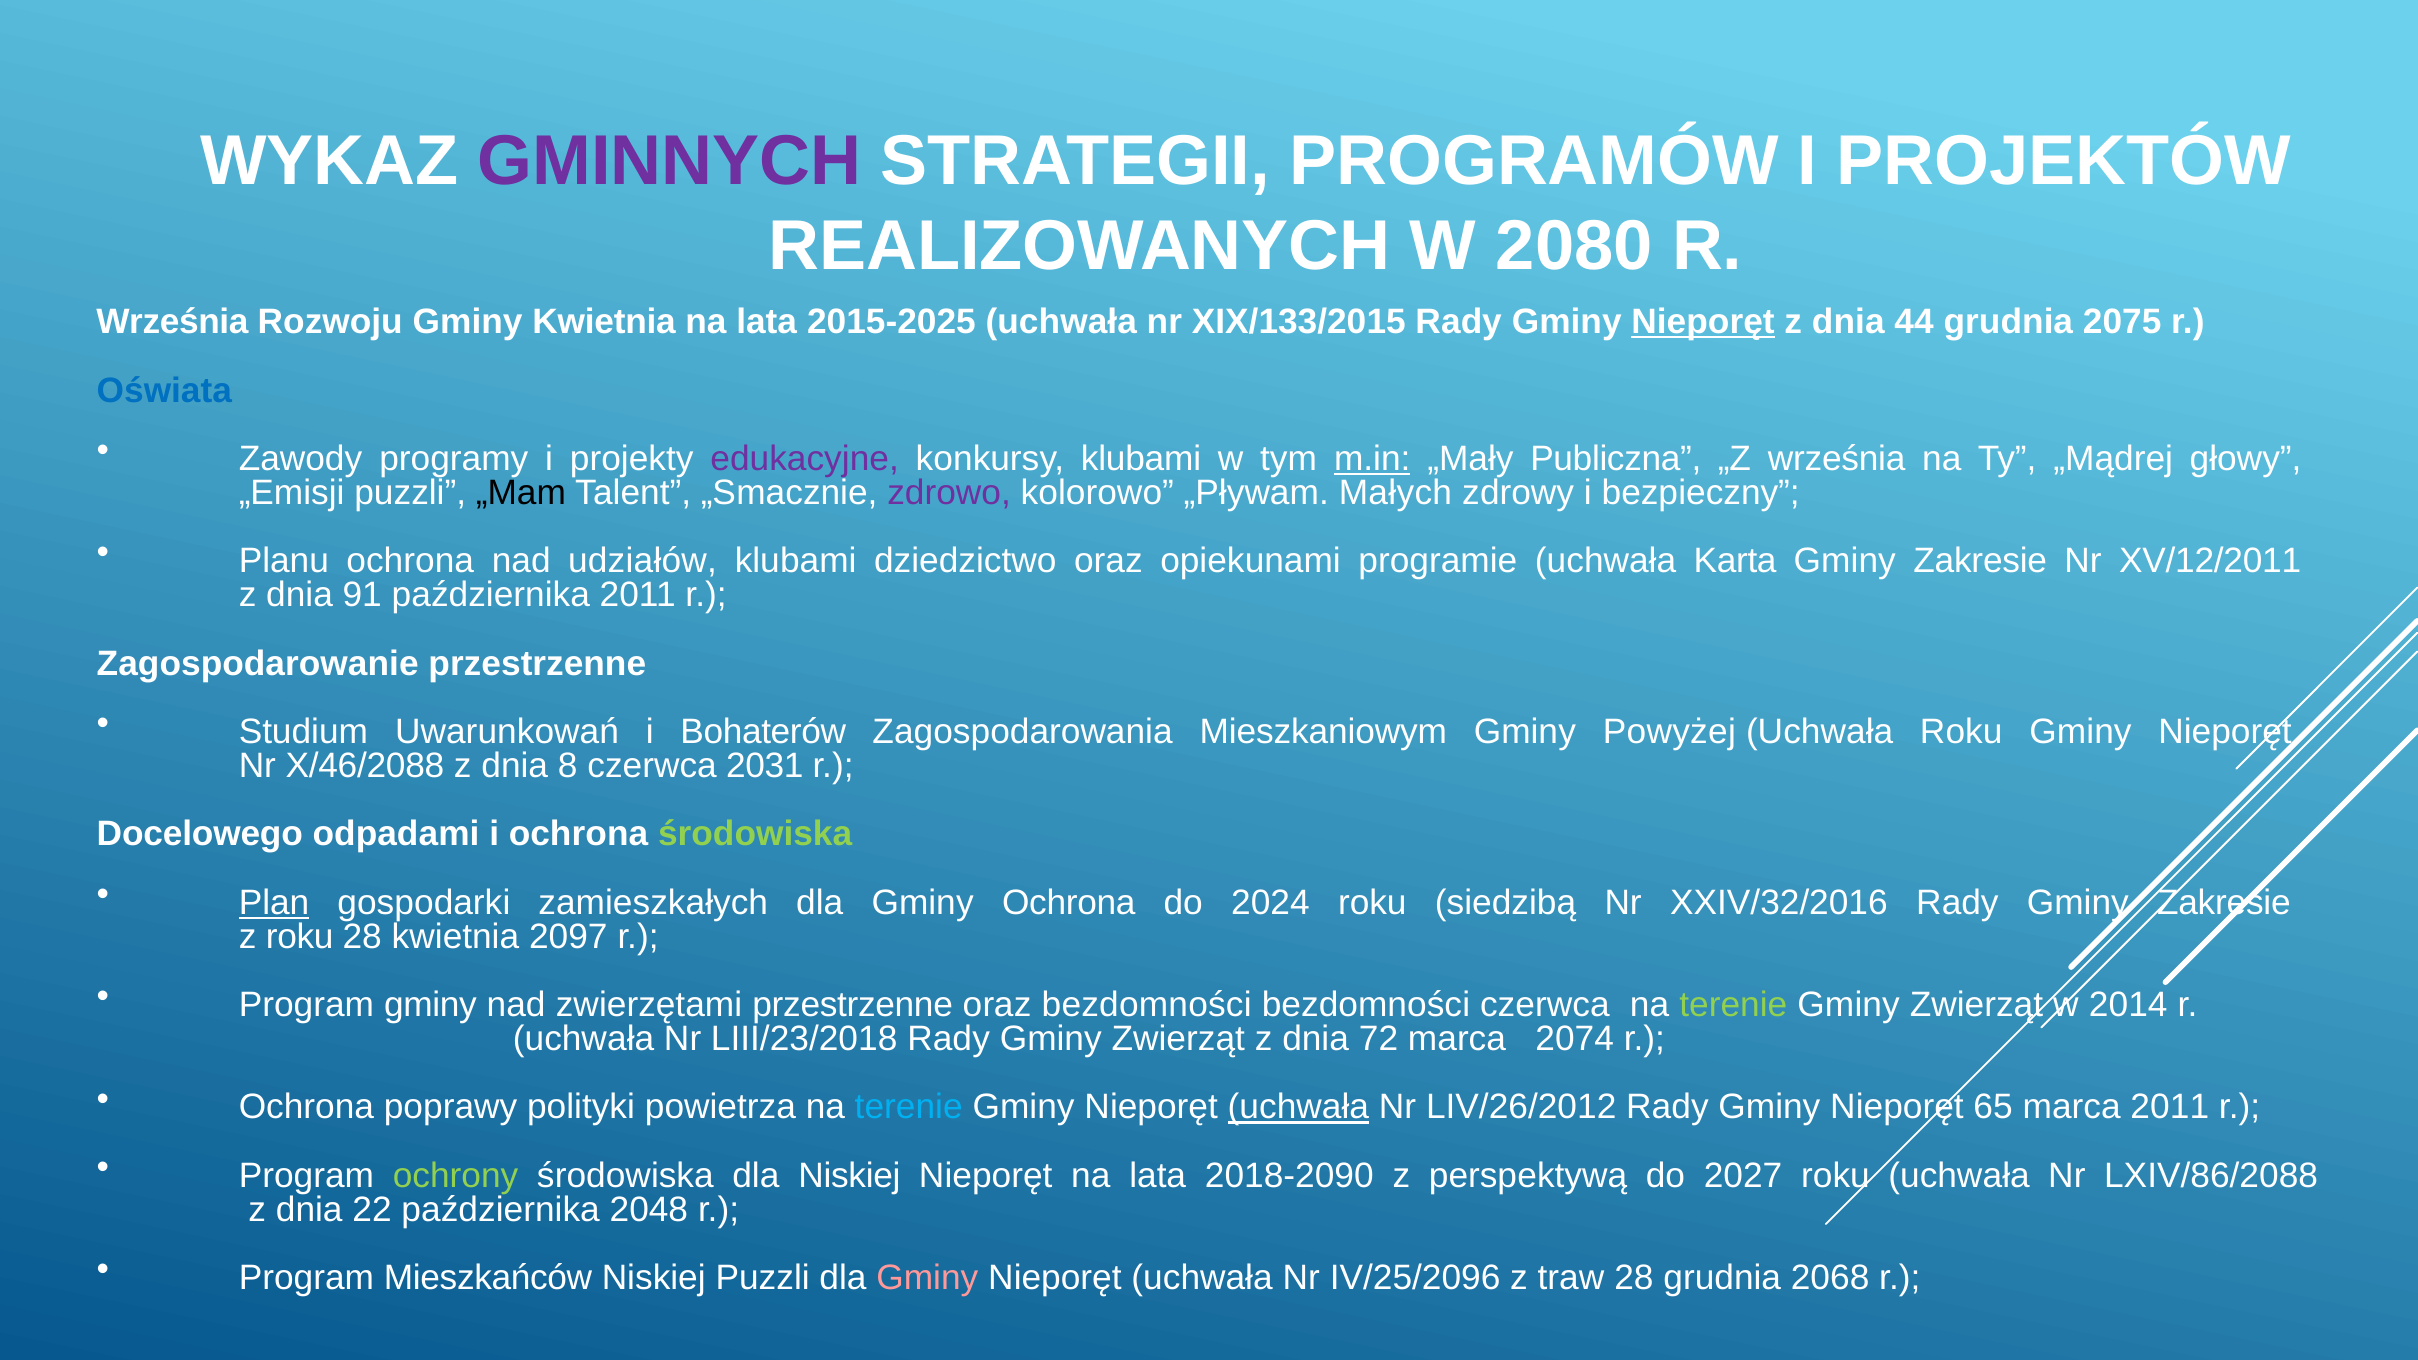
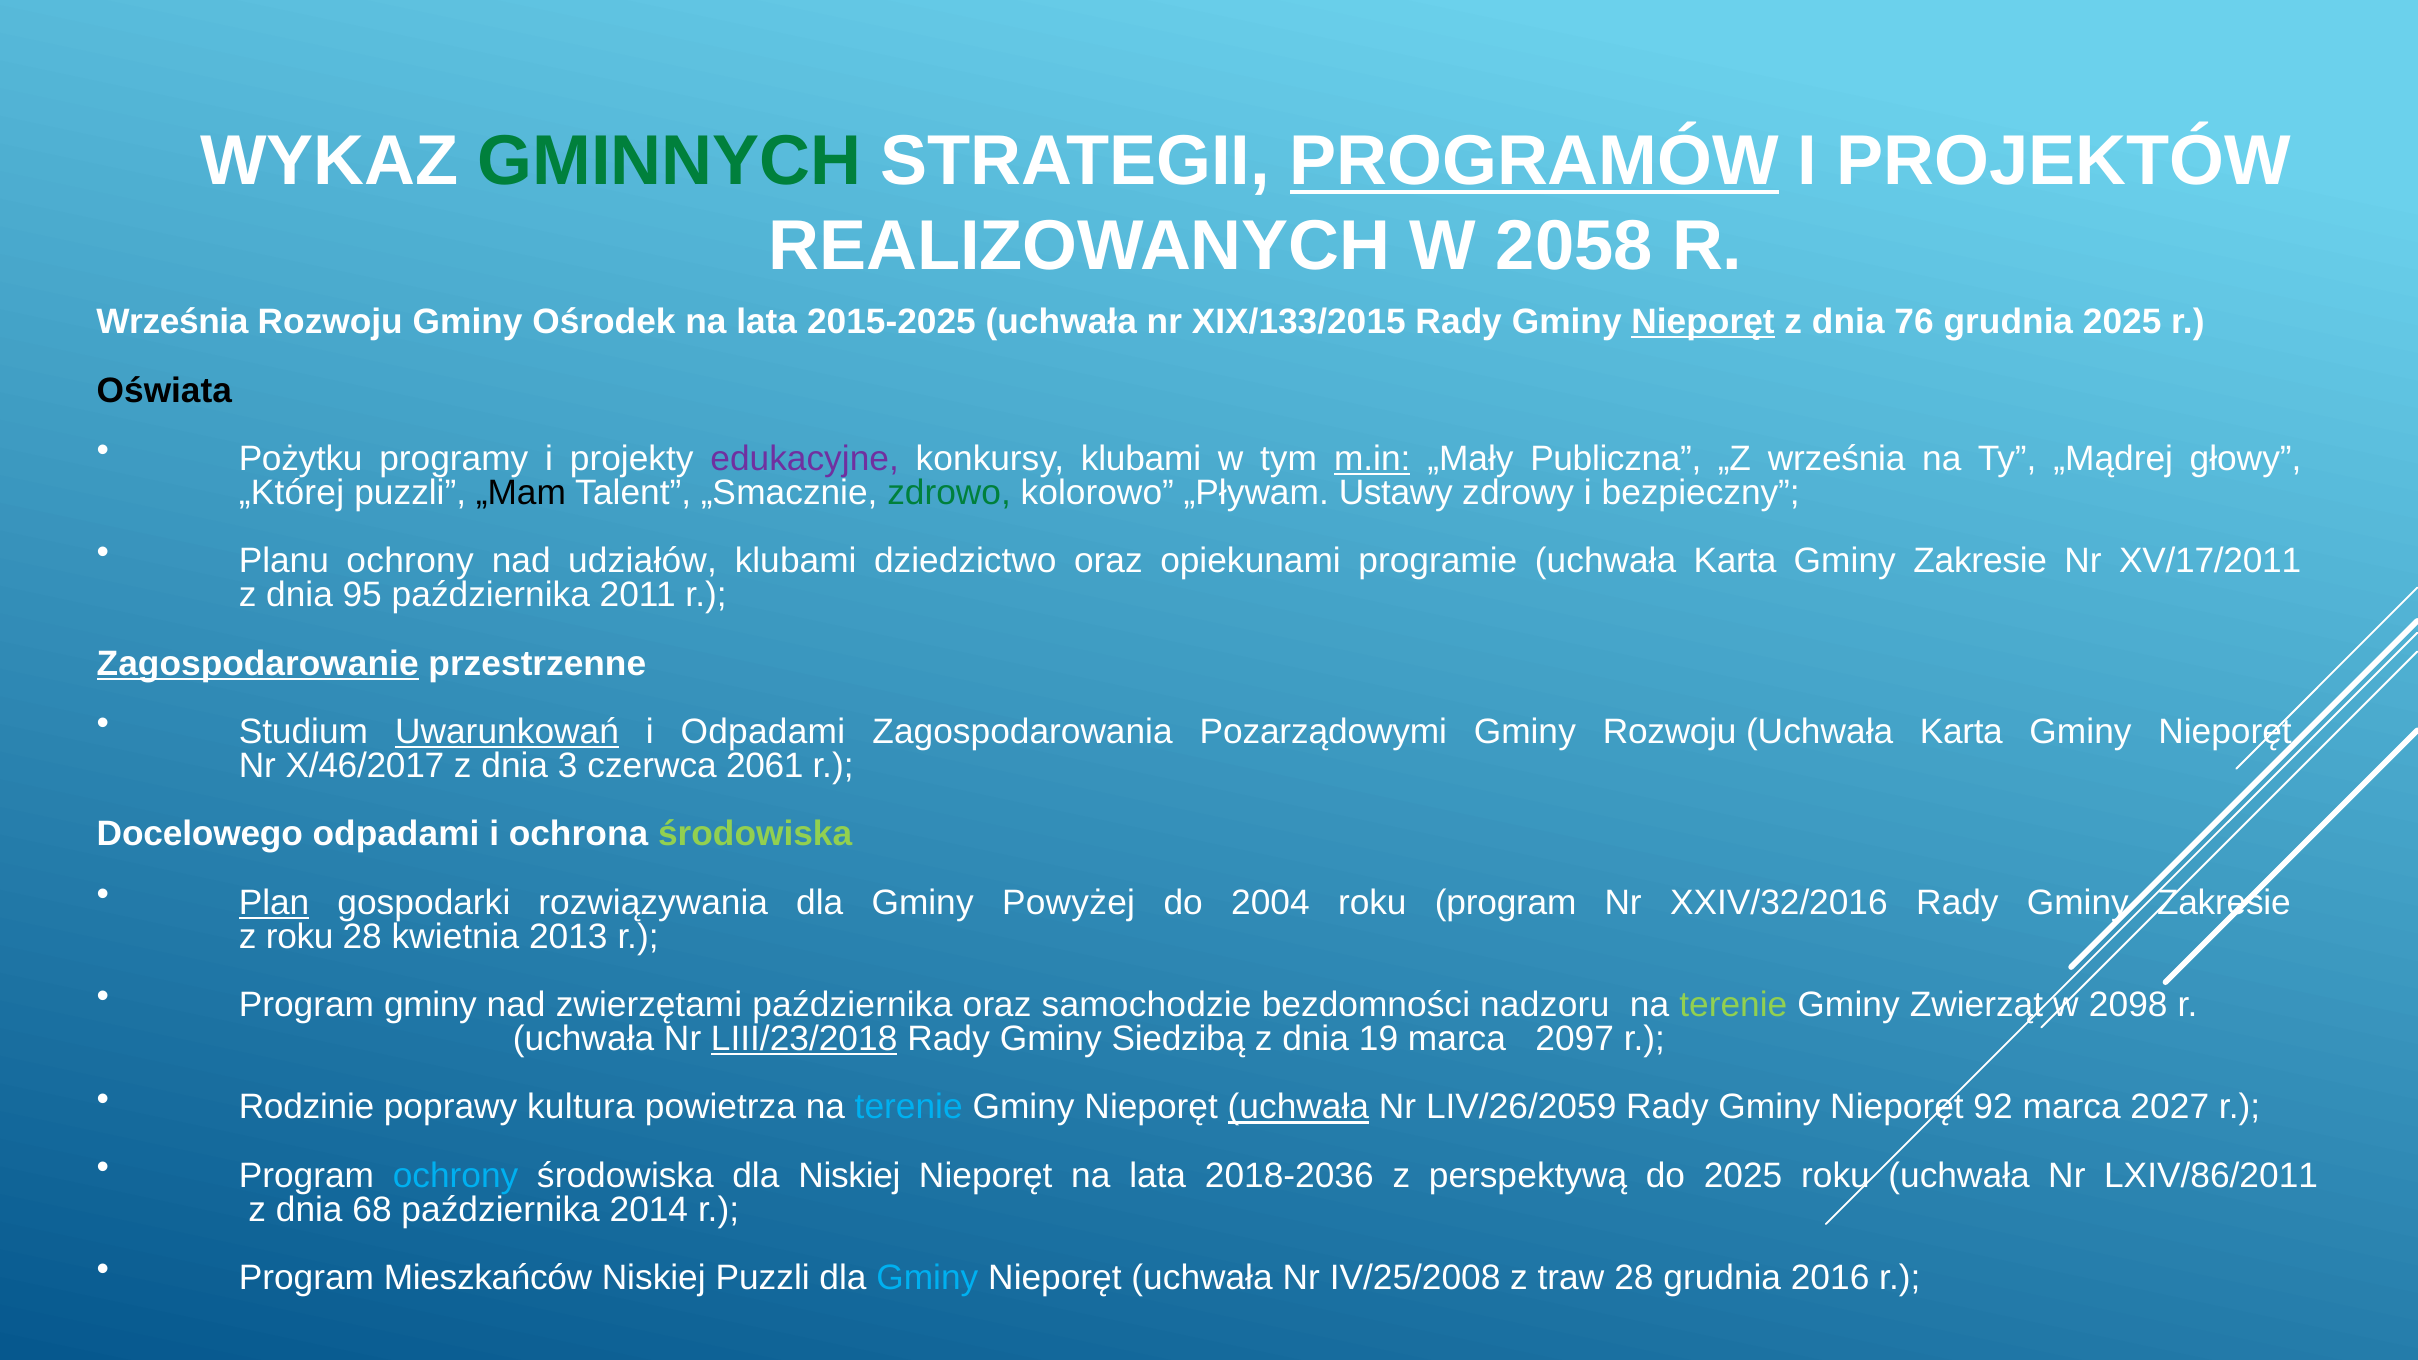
GMINNYCH colour: purple -> green
PROGRAMÓW underline: none -> present
2080: 2080 -> 2058
Gminy Kwietnia: Kwietnia -> Ośrodek
44: 44 -> 76
grudnia 2075: 2075 -> 2025
Oświata colour: blue -> black
Zawody: Zawody -> Pożytku
„Emisji: „Emisji -> „Której
zdrowo colour: purple -> green
Małych: Małych -> Ustawy
Planu ochrona: ochrona -> ochrony
XV/12/2011: XV/12/2011 -> XV/17/2011
91: 91 -> 95
Zagospodarowanie underline: none -> present
Uwarunkowań underline: none -> present
i Bohaterów: Bohaterów -> Odpadami
Mieszkaniowym: Mieszkaniowym -> Pozarządowymi
Gminy Powyżej: Powyżej -> Rozwoju
Roku at (1961, 732): Roku -> Karta
X/46/2088: X/46/2088 -> X/46/2017
8: 8 -> 3
2031: 2031 -> 2061
zamieszkałych: zamieszkałych -> rozwiązywania
Gminy Ochrona: Ochrona -> Powyżej
2024: 2024 -> 2004
roku siedzibą: siedzibą -> program
2097: 2097 -> 2013
zwierzętami przestrzenne: przestrzenne -> października
oraz bezdomności: bezdomności -> samochodzie
bezdomności czerwca: czerwca -> nadzoru
2014: 2014 -> 2098
LIII/23/2018 underline: none -> present
Rady Gminy Zwierząt: Zwierząt -> Siedzibą
72: 72 -> 19
2074: 2074 -> 2097
Ochrona at (306, 1107): Ochrona -> Rodzinie
polityki: polityki -> kultura
LIV/26/2012: LIV/26/2012 -> LIV/26/2059
65: 65 -> 92
marca 2011: 2011 -> 2027
ochrony at (456, 1176) colour: light green -> light blue
2018-2090: 2018-2090 -> 2018-2036
do 2027: 2027 -> 2025
LXIV/86/2088: LXIV/86/2088 -> LXIV/86/2011
22: 22 -> 68
2048: 2048 -> 2014
Gminy at (927, 1278) colour: pink -> light blue
IV/25/2096: IV/25/2096 -> IV/25/2008
2068: 2068 -> 2016
